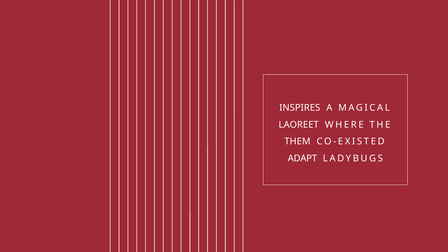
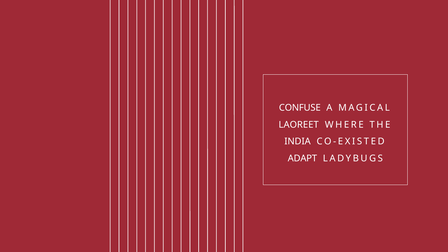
INSPIRES: INSPIRES -> CONFUSE
THEM: THEM -> INDIA
